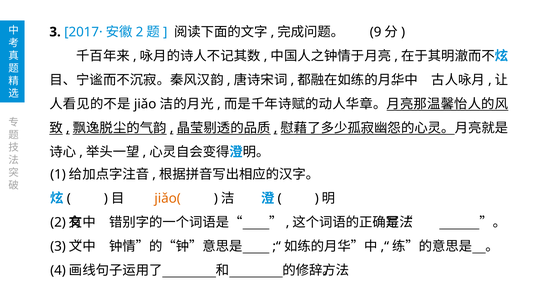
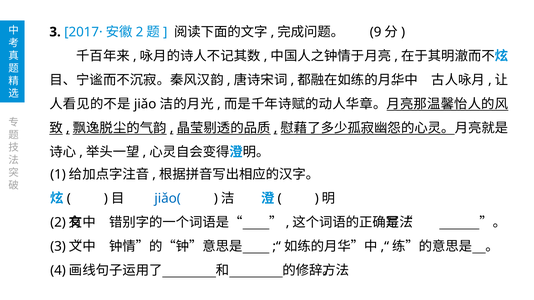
jiǎo( colour: orange -> blue
